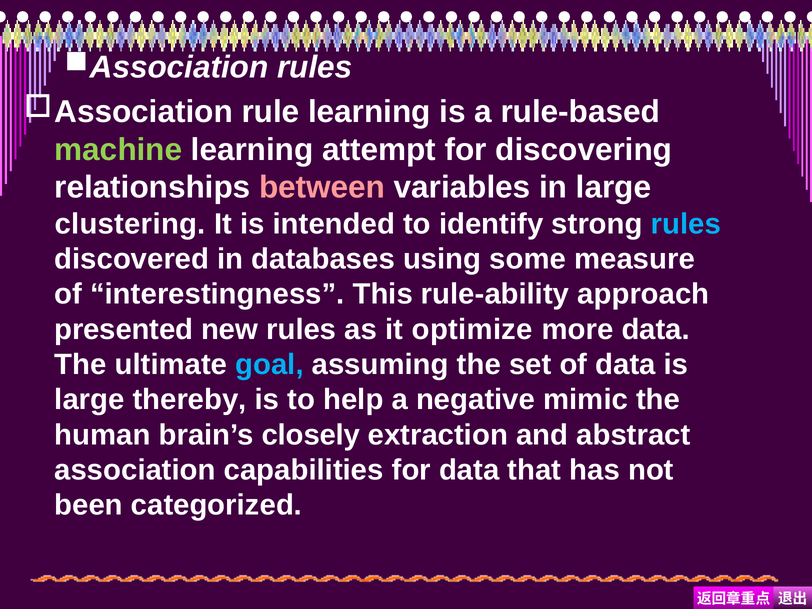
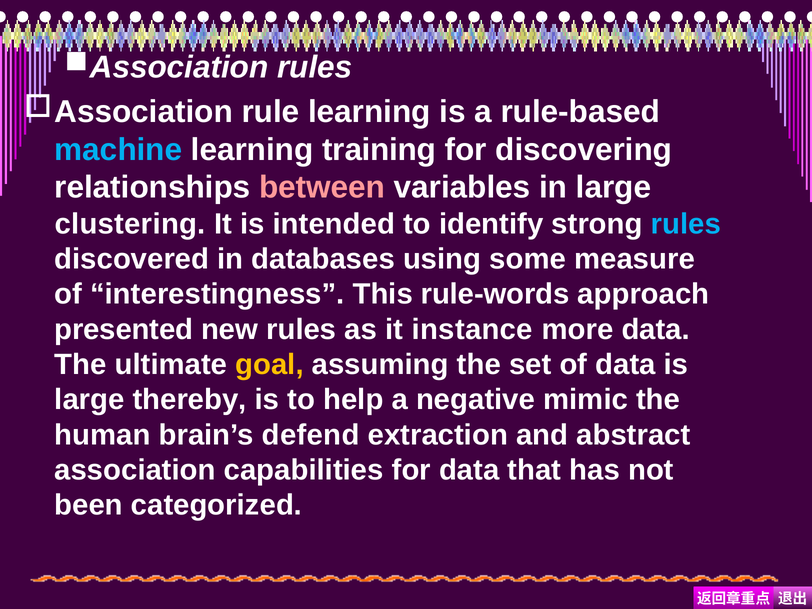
machine colour: light green -> light blue
attempt: attempt -> training
rule-ability: rule-ability -> rule-words
optimize: optimize -> instance
goal colour: light blue -> yellow
closely: closely -> defend
